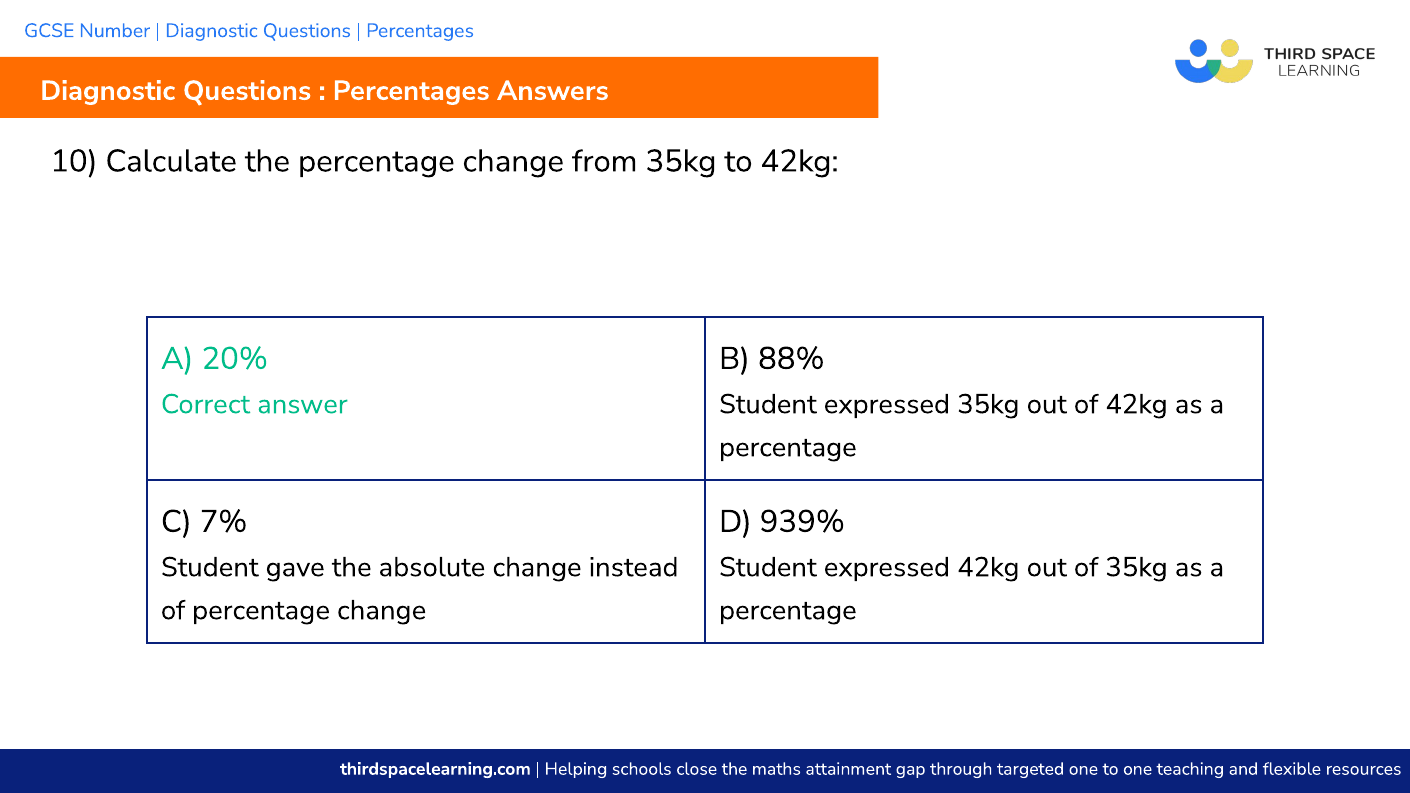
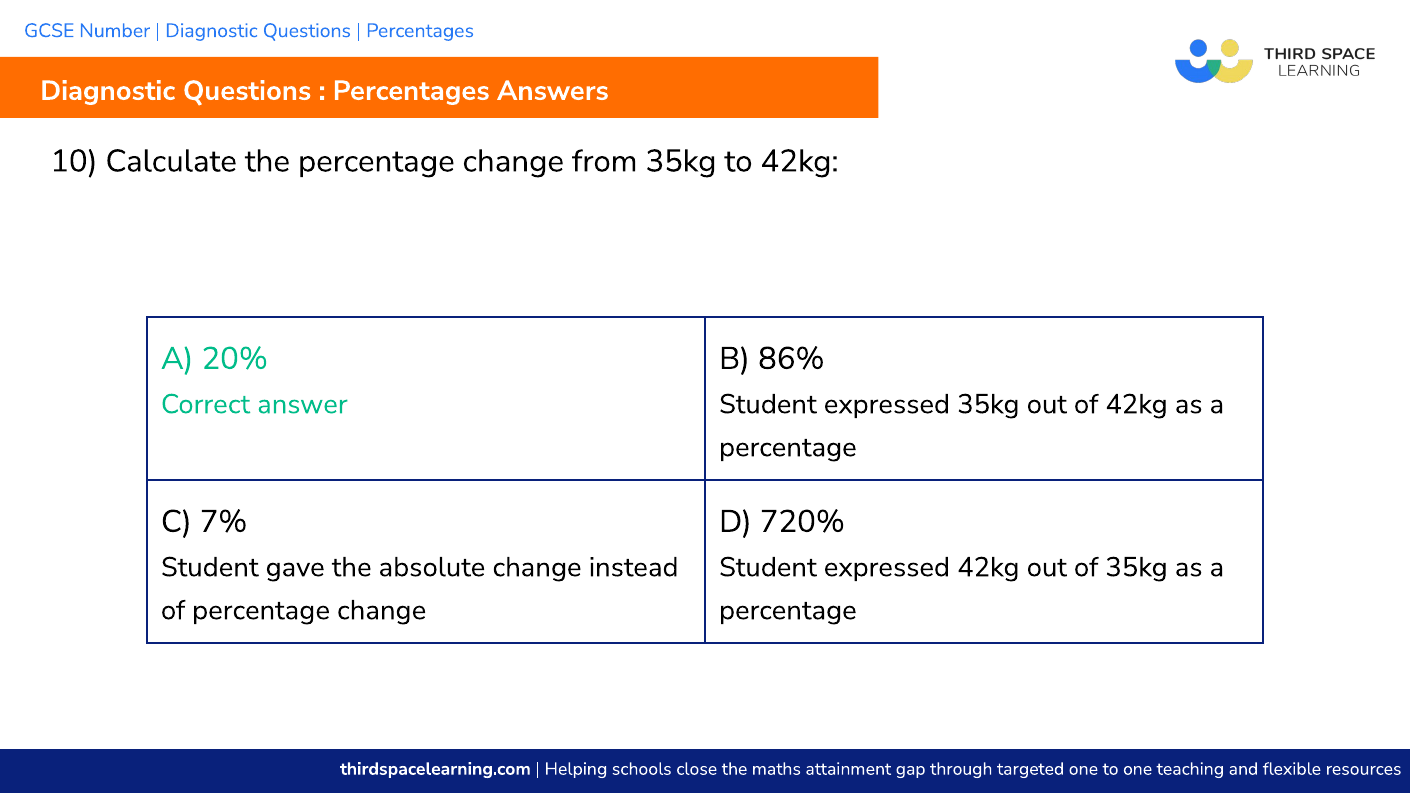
88%: 88% -> 86%
939%: 939% -> 720%
